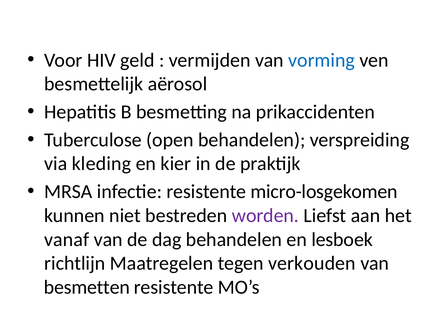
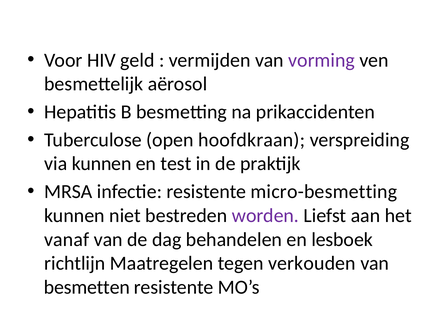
vorming colour: blue -> purple
open behandelen: behandelen -> hoofdkraan
via kleding: kleding -> kunnen
kier: kier -> test
micro-losgekomen: micro-losgekomen -> micro-besmetting
